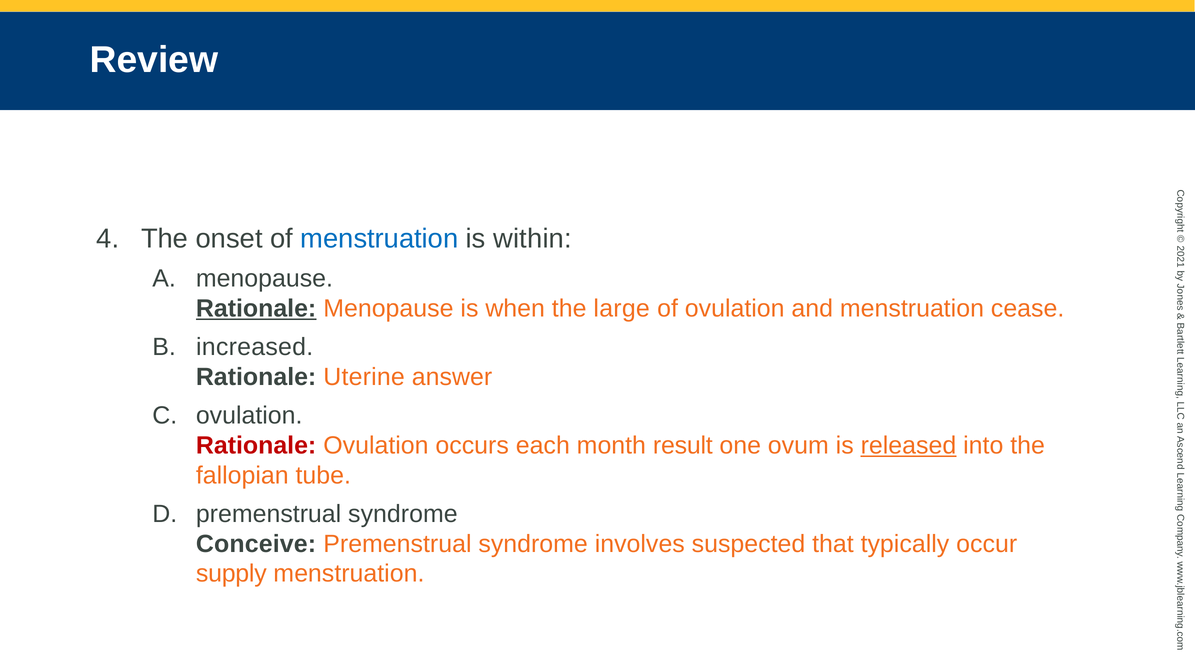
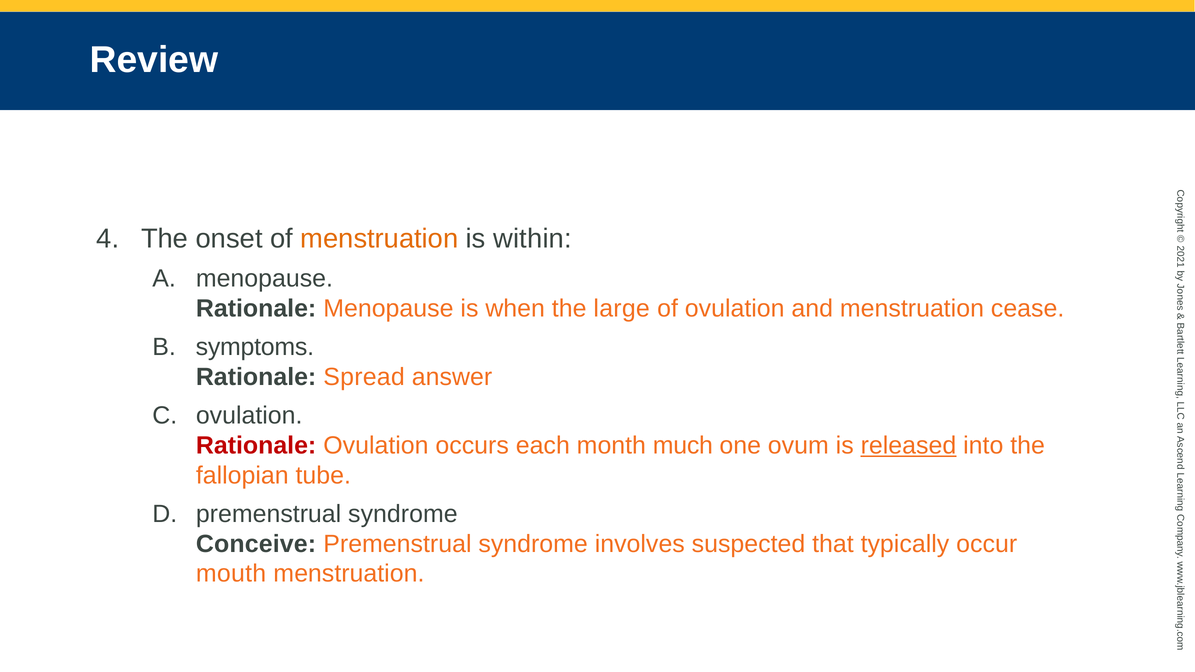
menstruation at (379, 239) colour: blue -> orange
Rationale at (256, 309) underline: present -> none
increased: increased -> symptoms
Uterine: Uterine -> Spread
result: result -> much
supply: supply -> mouth
